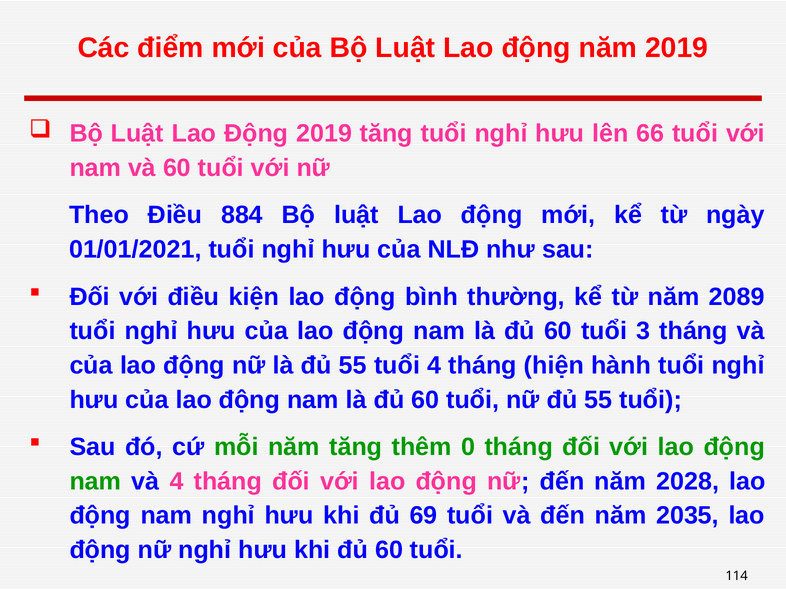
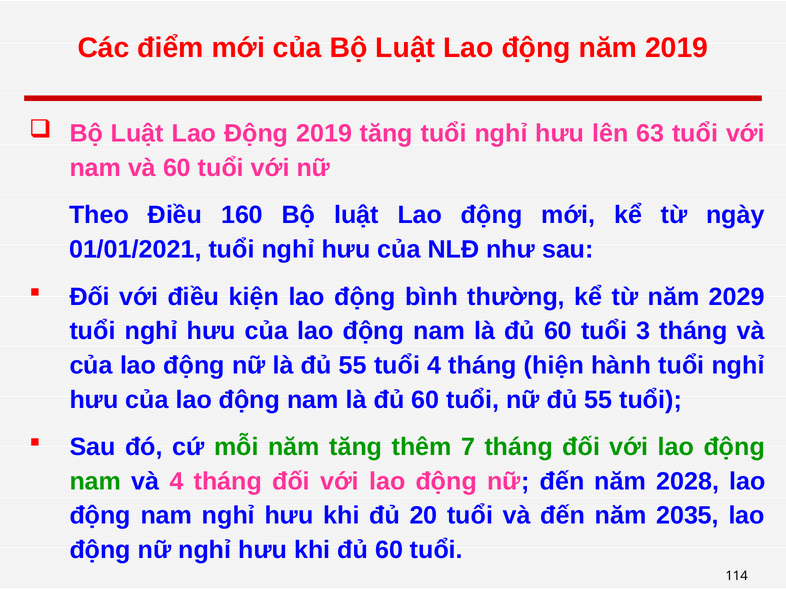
66: 66 -> 63
884: 884 -> 160
2089: 2089 -> 2029
0: 0 -> 7
69: 69 -> 20
